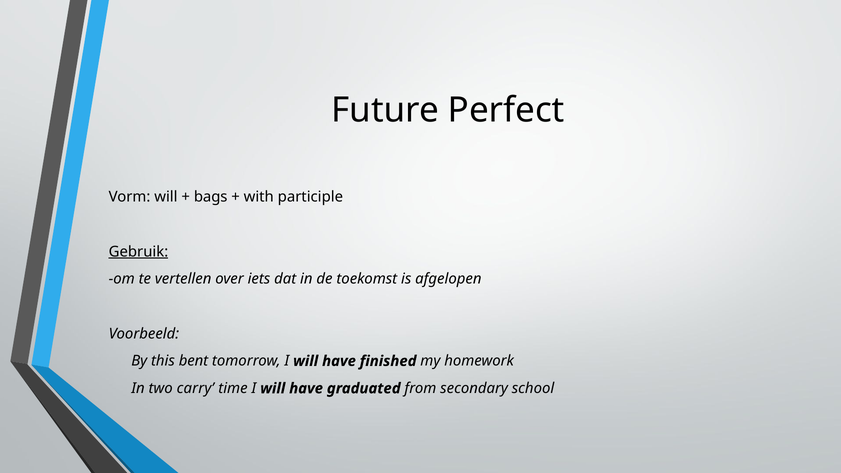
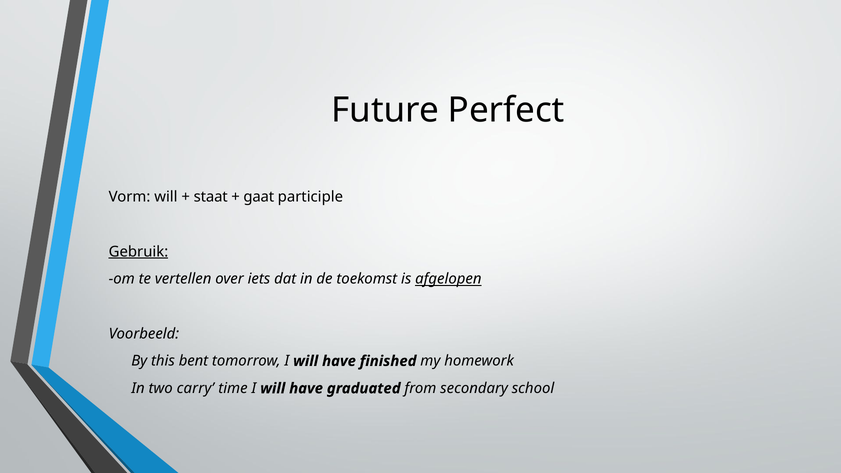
bags: bags -> staat
with: with -> gaat
afgelopen underline: none -> present
